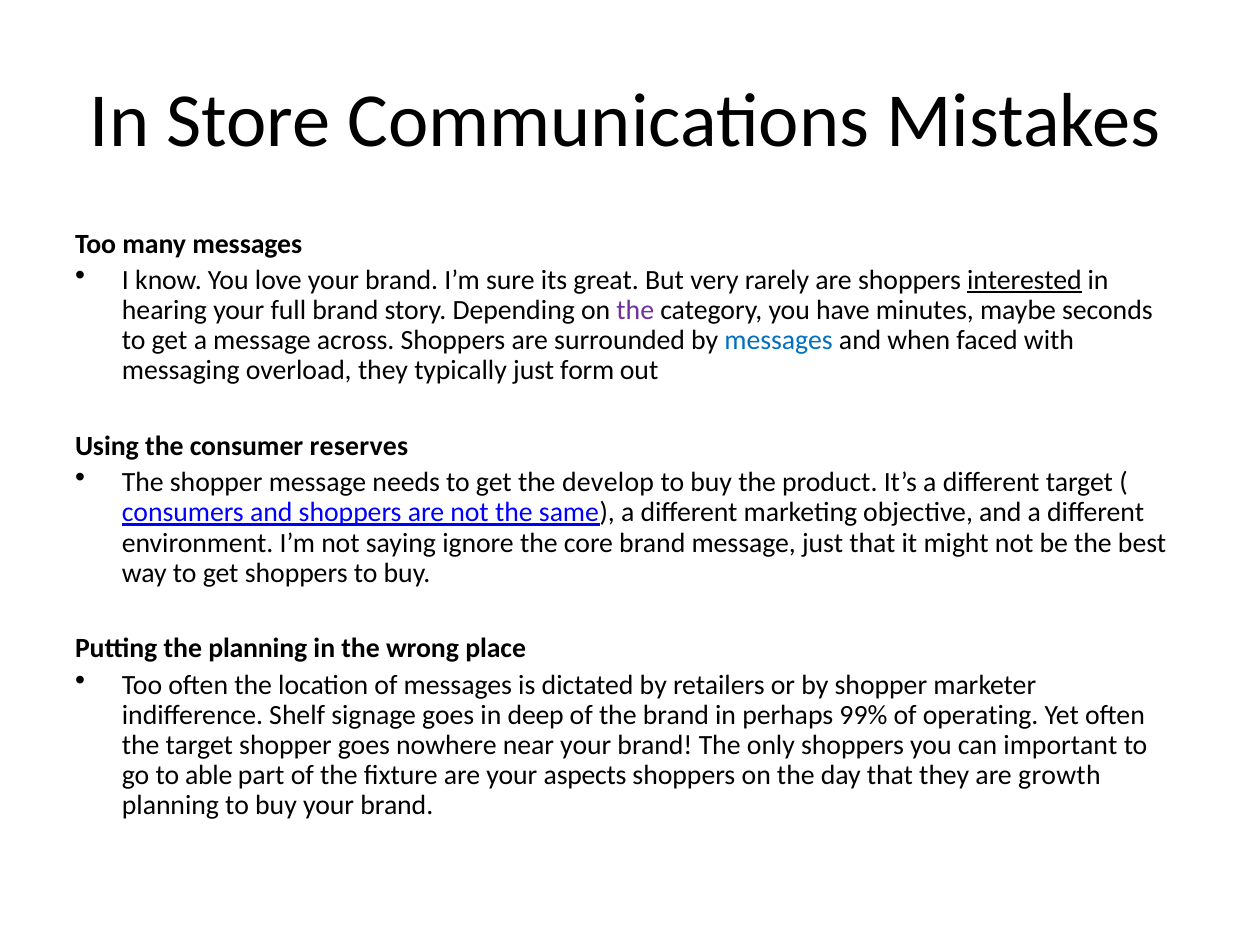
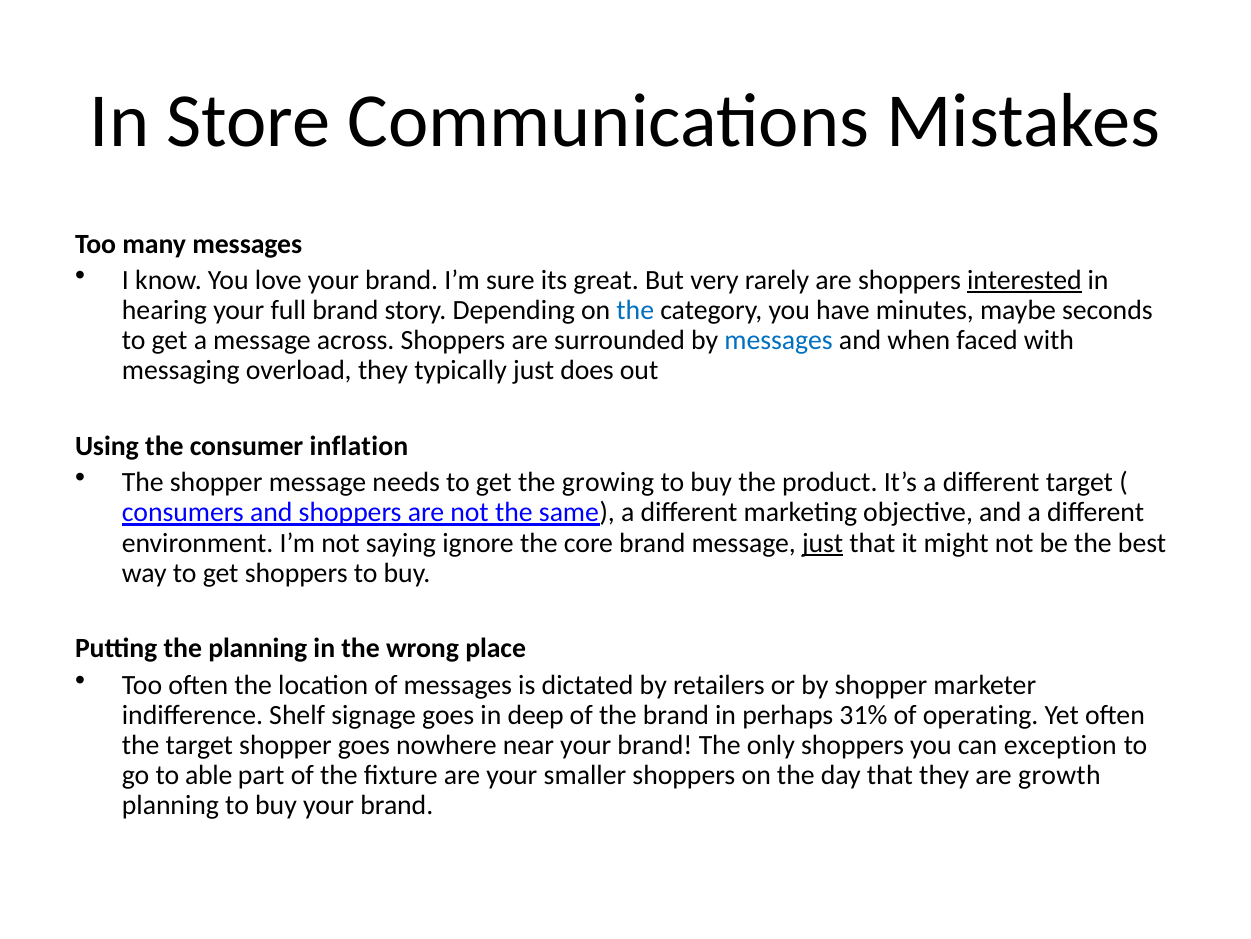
the at (635, 310) colour: purple -> blue
form: form -> does
reserves: reserves -> inflation
develop: develop -> growing
just at (823, 543) underline: none -> present
99%: 99% -> 31%
important: important -> exception
aspects: aspects -> smaller
